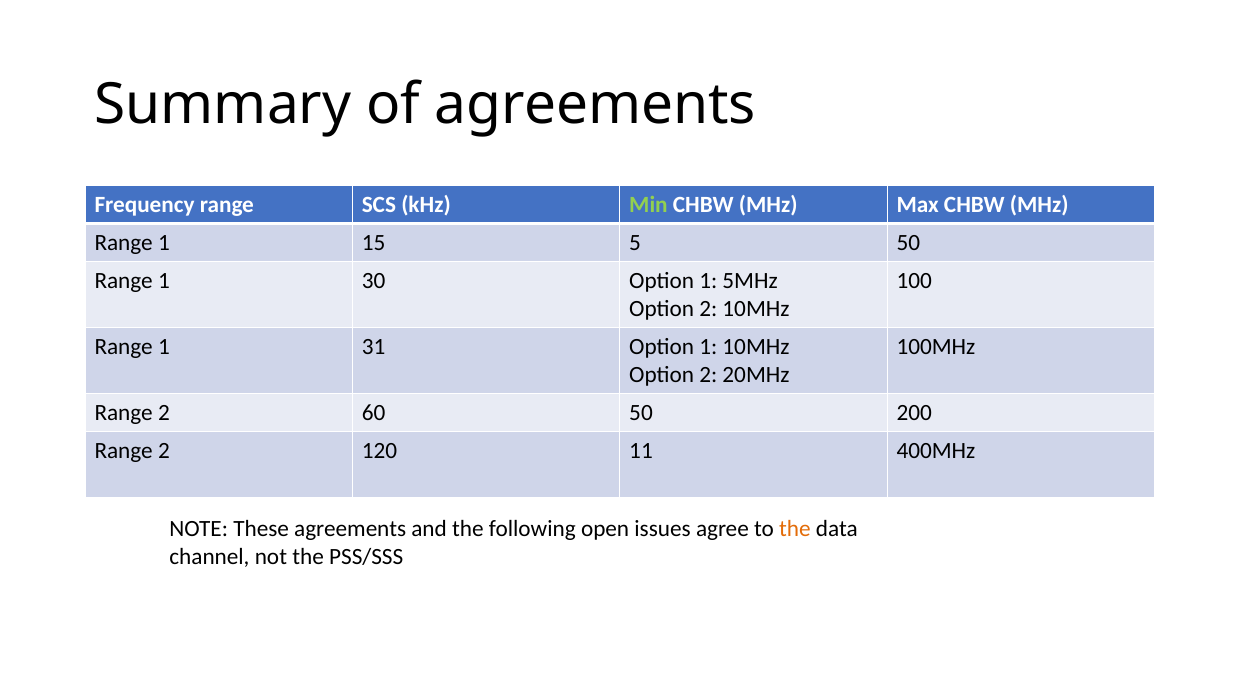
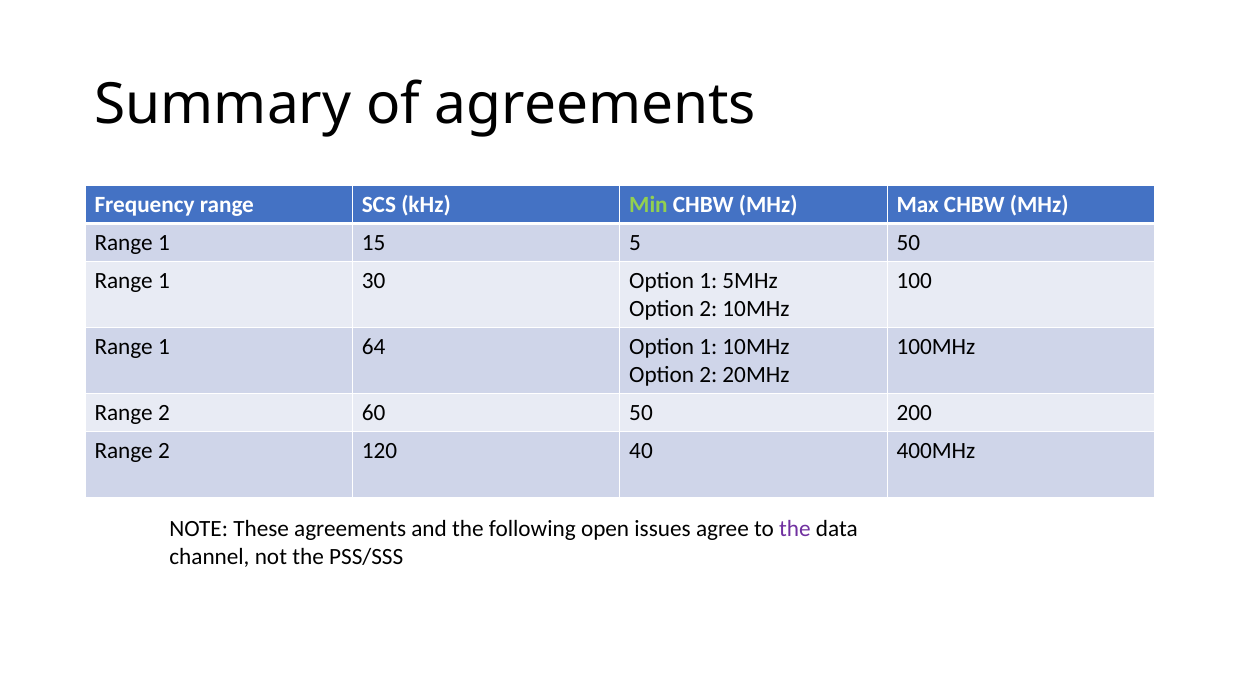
31: 31 -> 64
11: 11 -> 40
the at (795, 528) colour: orange -> purple
